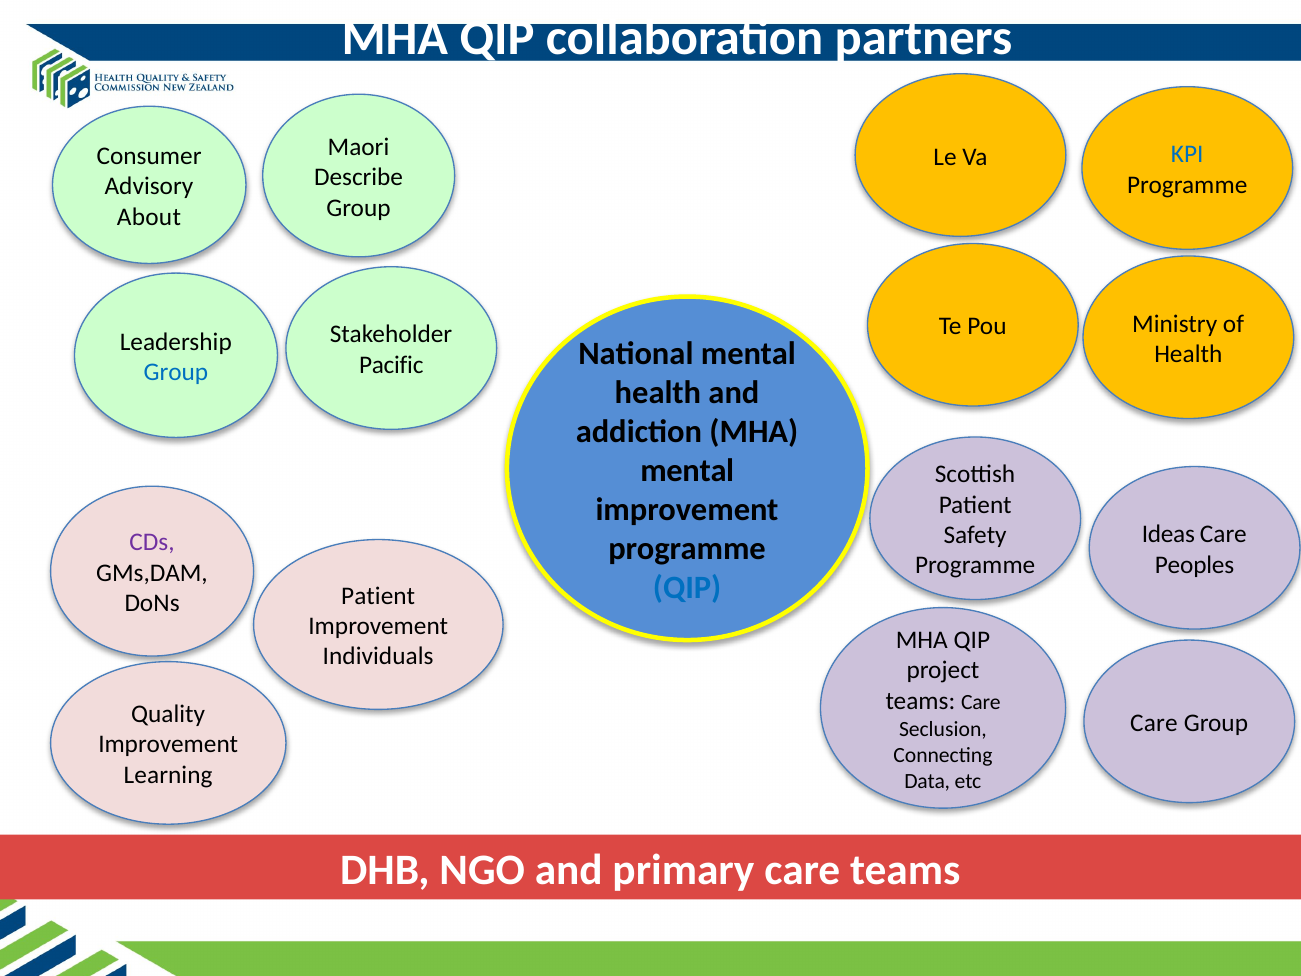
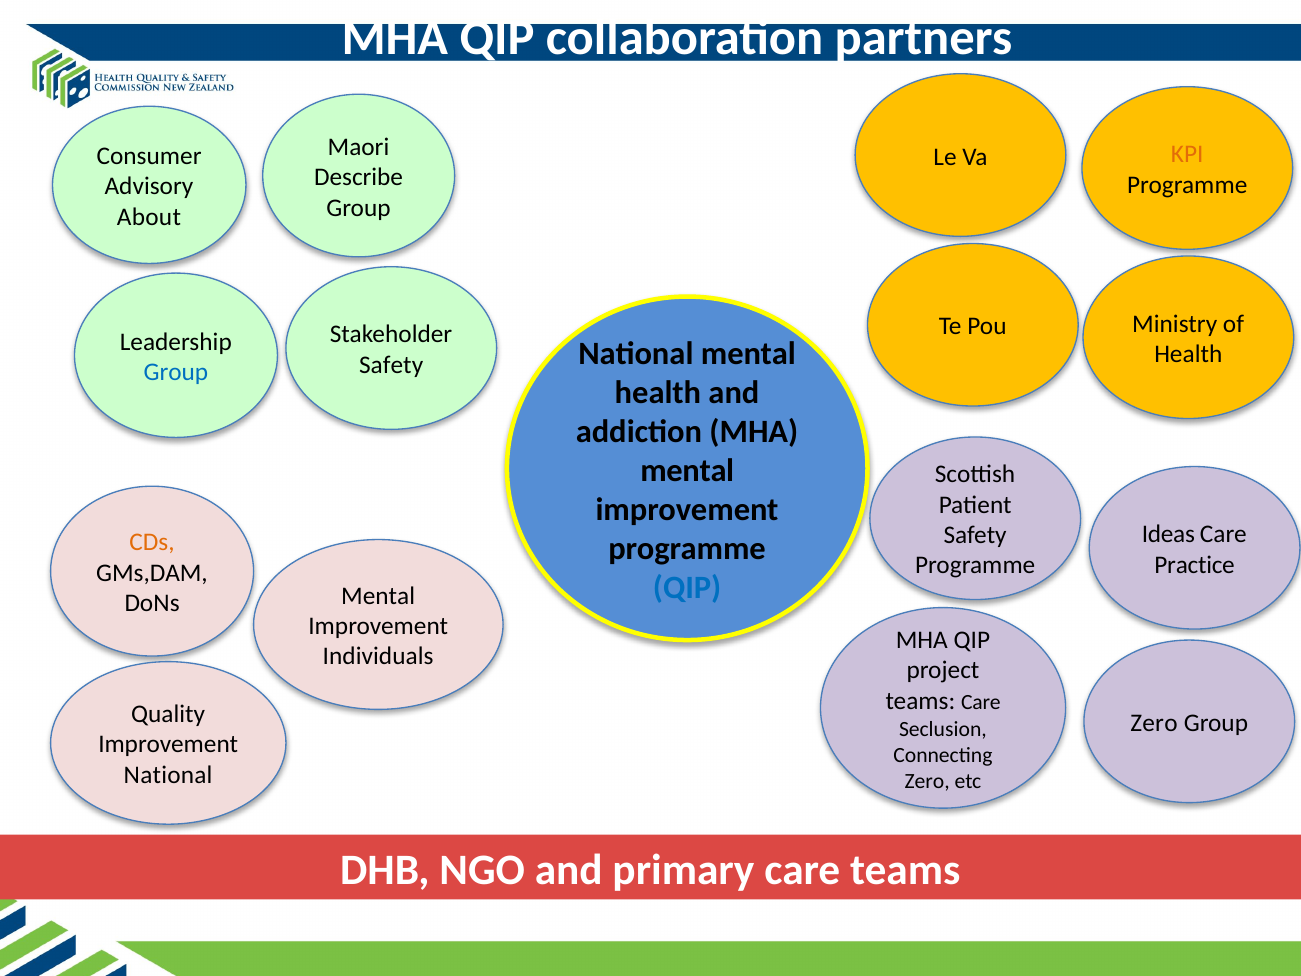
KPI colour: blue -> orange
Pacific at (391, 365): Pacific -> Safety
CDs colour: purple -> orange
Peoples: Peoples -> Practice
DoNs Patient: Patient -> Mental
Care at (1154, 723): Care -> Zero
Learning at (168, 775): Learning -> National
Data at (927, 781): Data -> Zero
